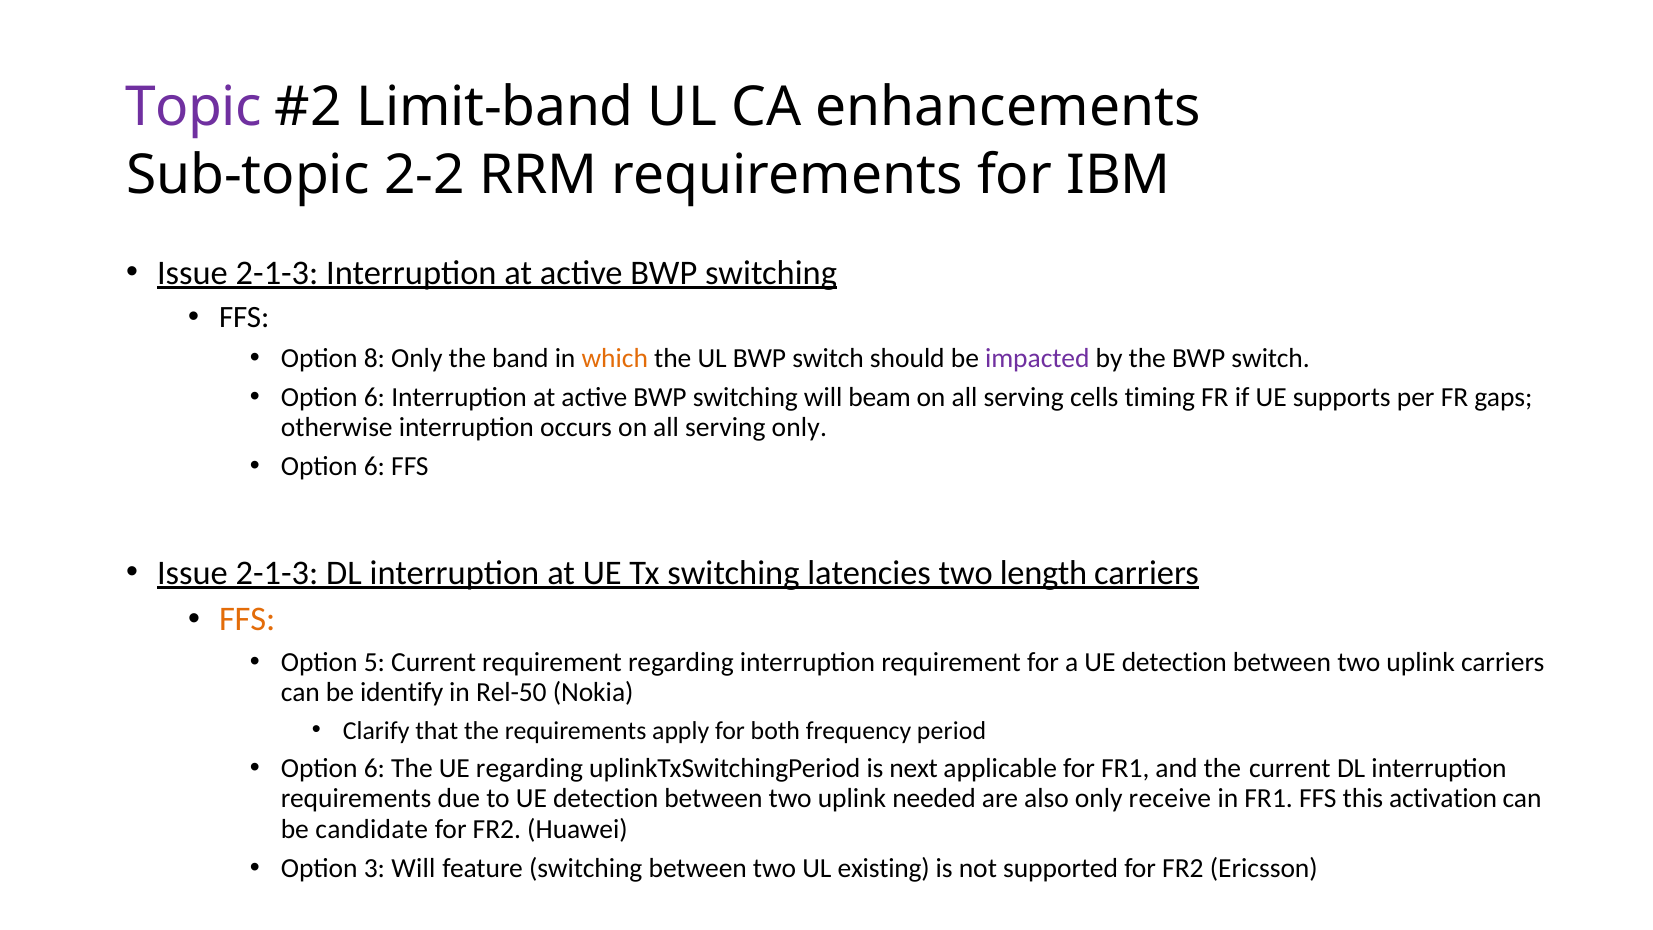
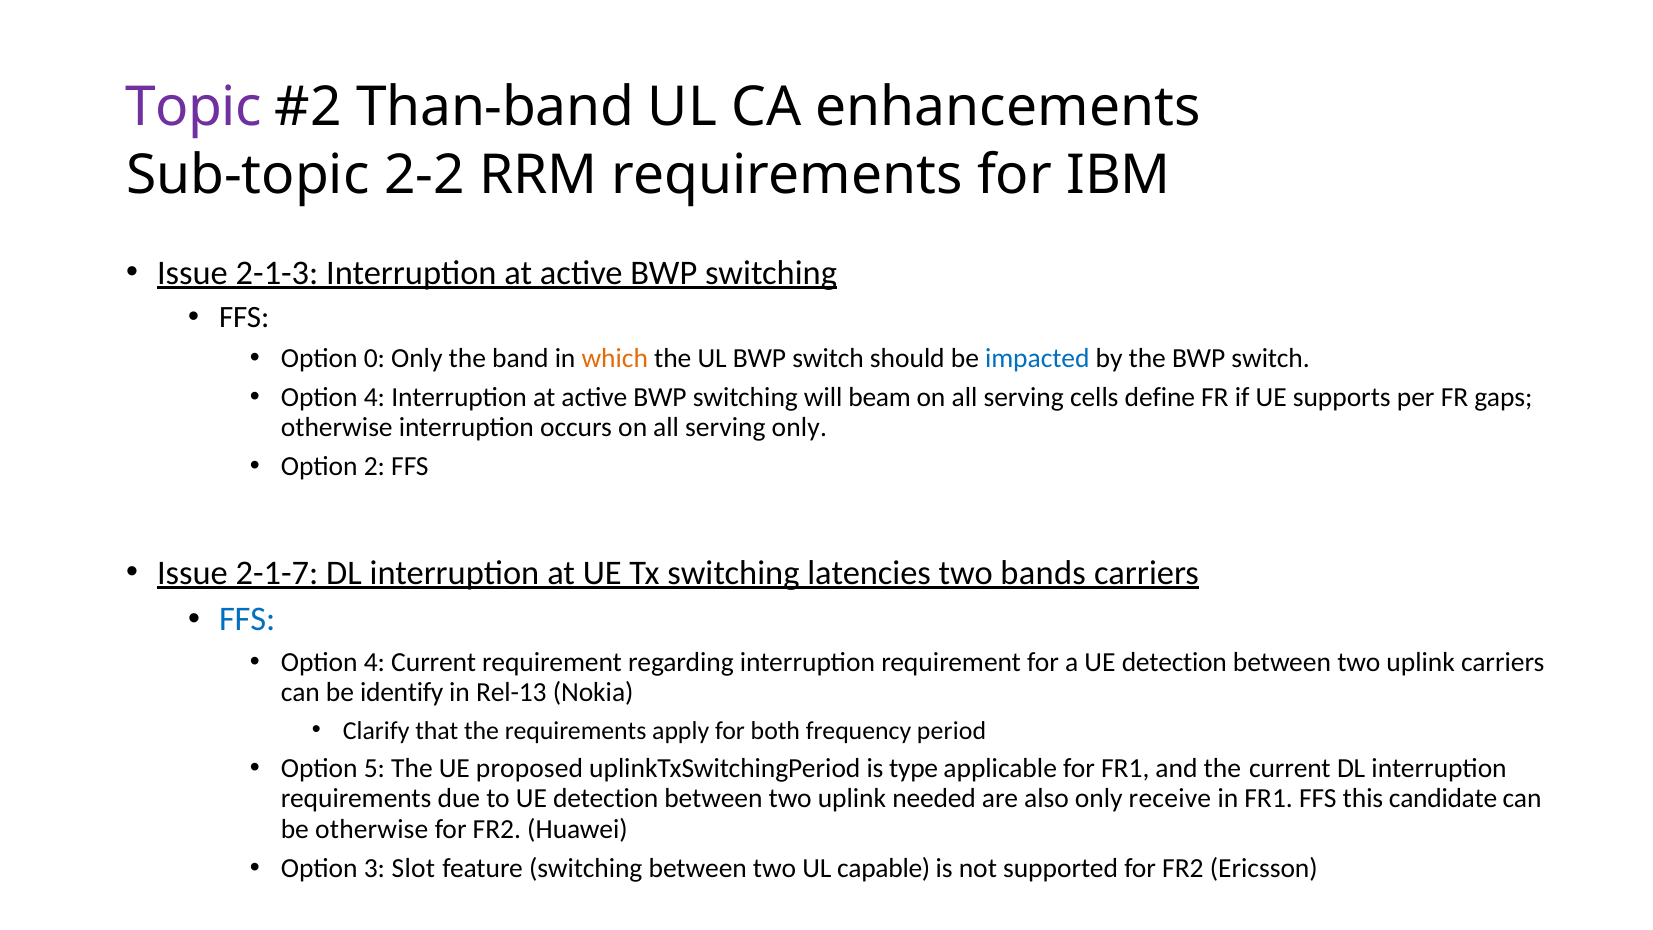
Limit-band: Limit-band -> Than-band
8: 8 -> 0
impacted colour: purple -> blue
6 at (374, 397): 6 -> 4
timing: timing -> define
6 at (374, 466): 6 -> 2
2-1-3 at (277, 573): 2-1-3 -> 2-1-7
length: length -> bands
FFS at (247, 619) colour: orange -> blue
5 at (374, 662): 5 -> 4
Rel-50: Rel-50 -> Rel-13
6 at (374, 768): 6 -> 5
UE regarding: regarding -> proposed
next: next -> type
activation: activation -> candidate
be candidate: candidate -> otherwise
3 Will: Will -> Slot
existing: existing -> capable
